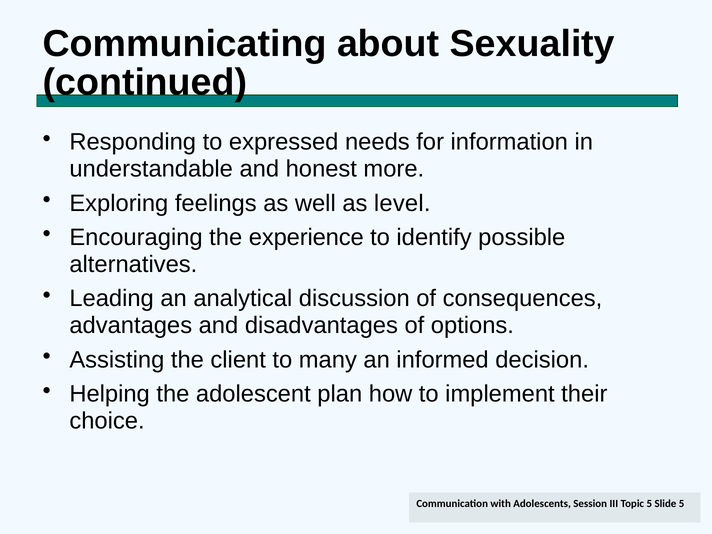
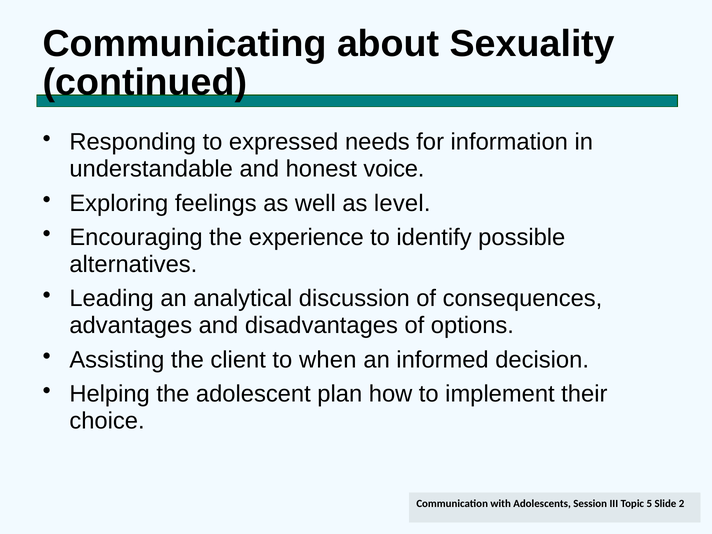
more: more -> voice
many: many -> when
5 at (682, 504): 5 -> 2
